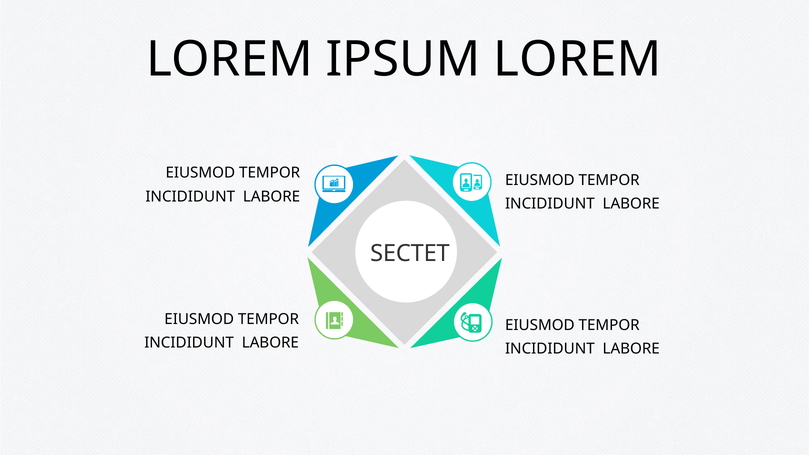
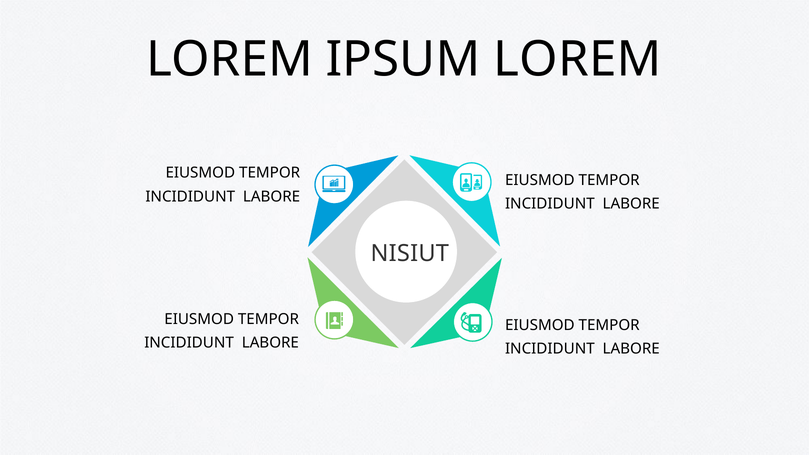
SECTET: SECTET -> NISIUT
